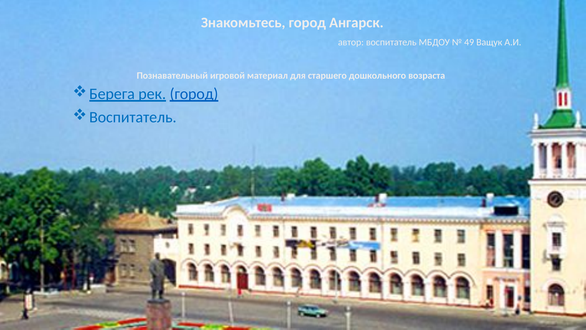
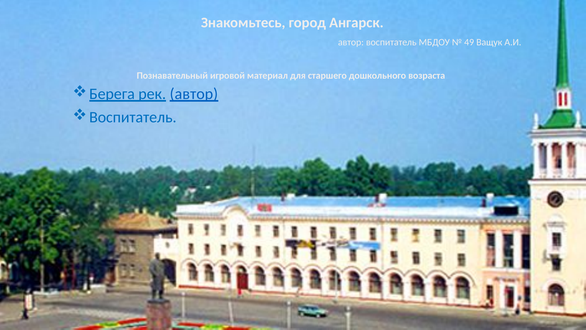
рек город: город -> автор
